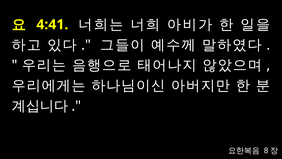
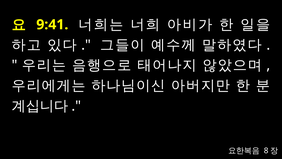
4:41: 4:41 -> 9:41
